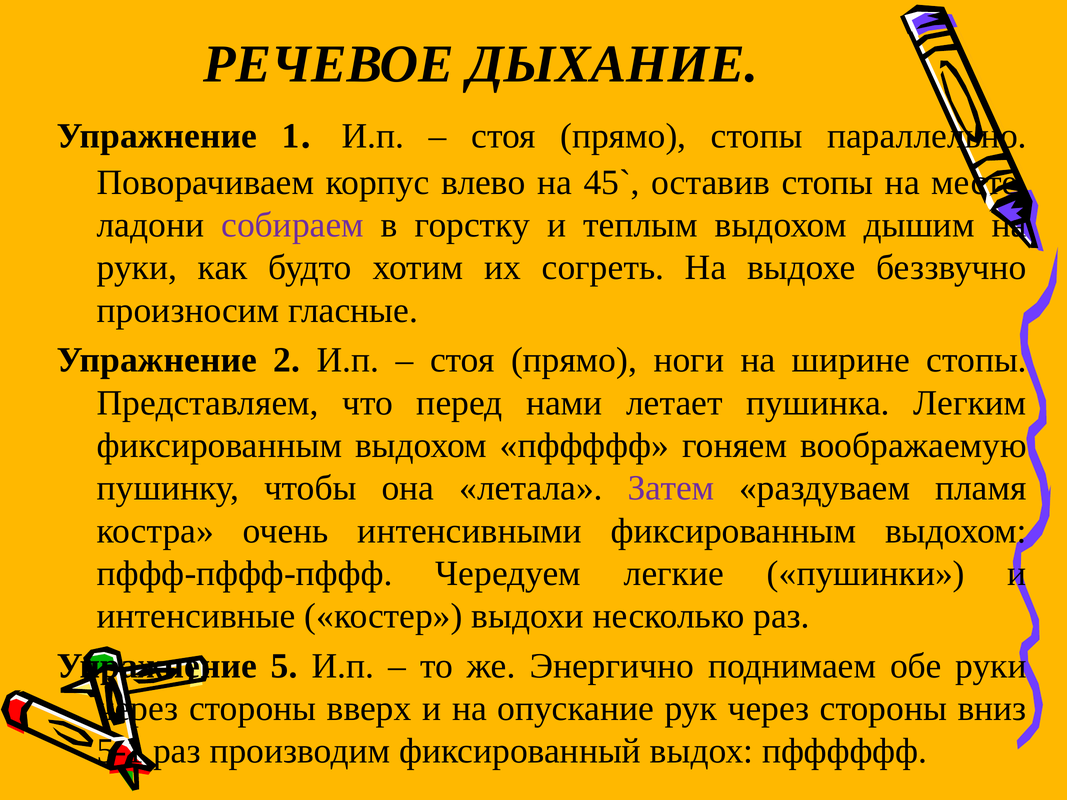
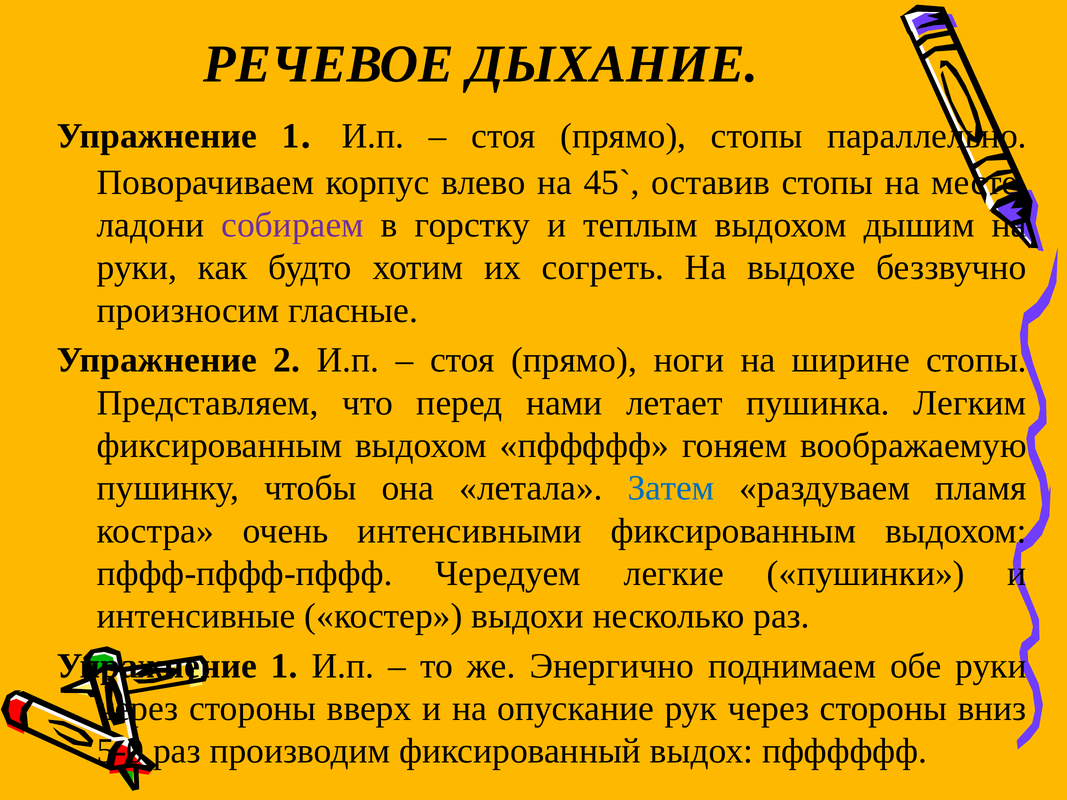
Затем colour: purple -> blue
5 at (284, 666): 5 -> 1
5-1: 5-1 -> 5-0
